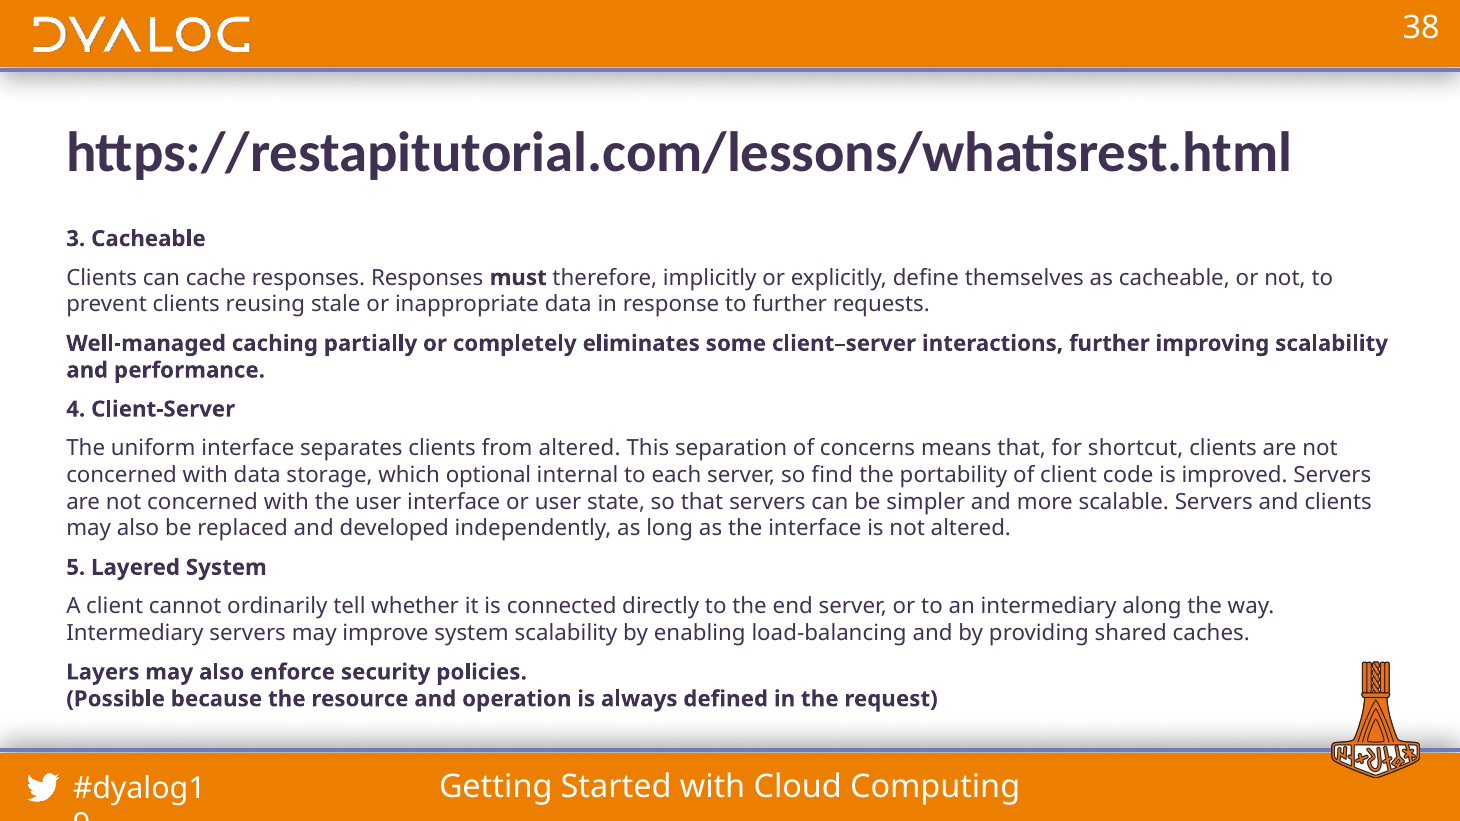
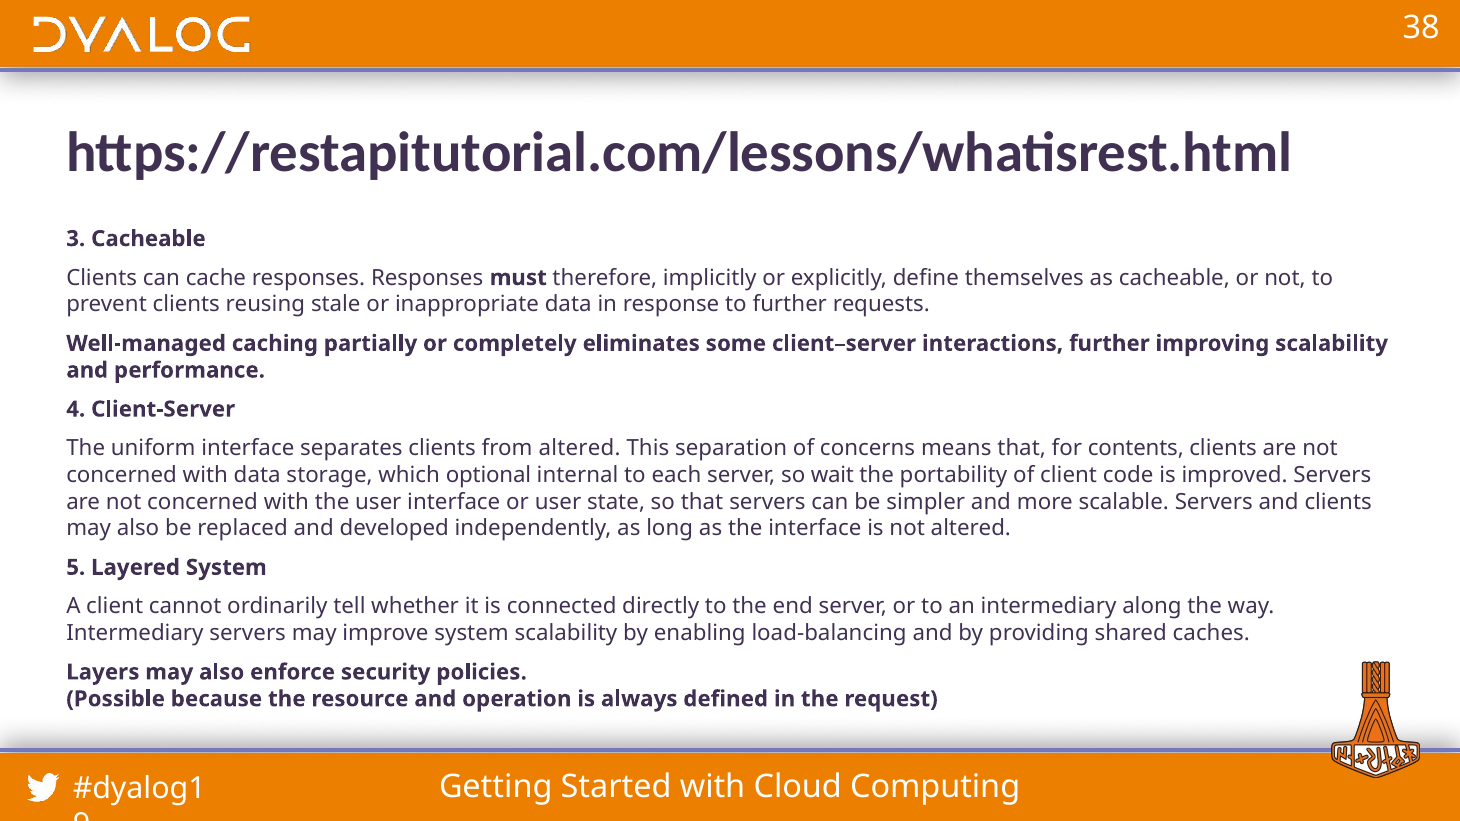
shortcut: shortcut -> contents
find: find -> wait
